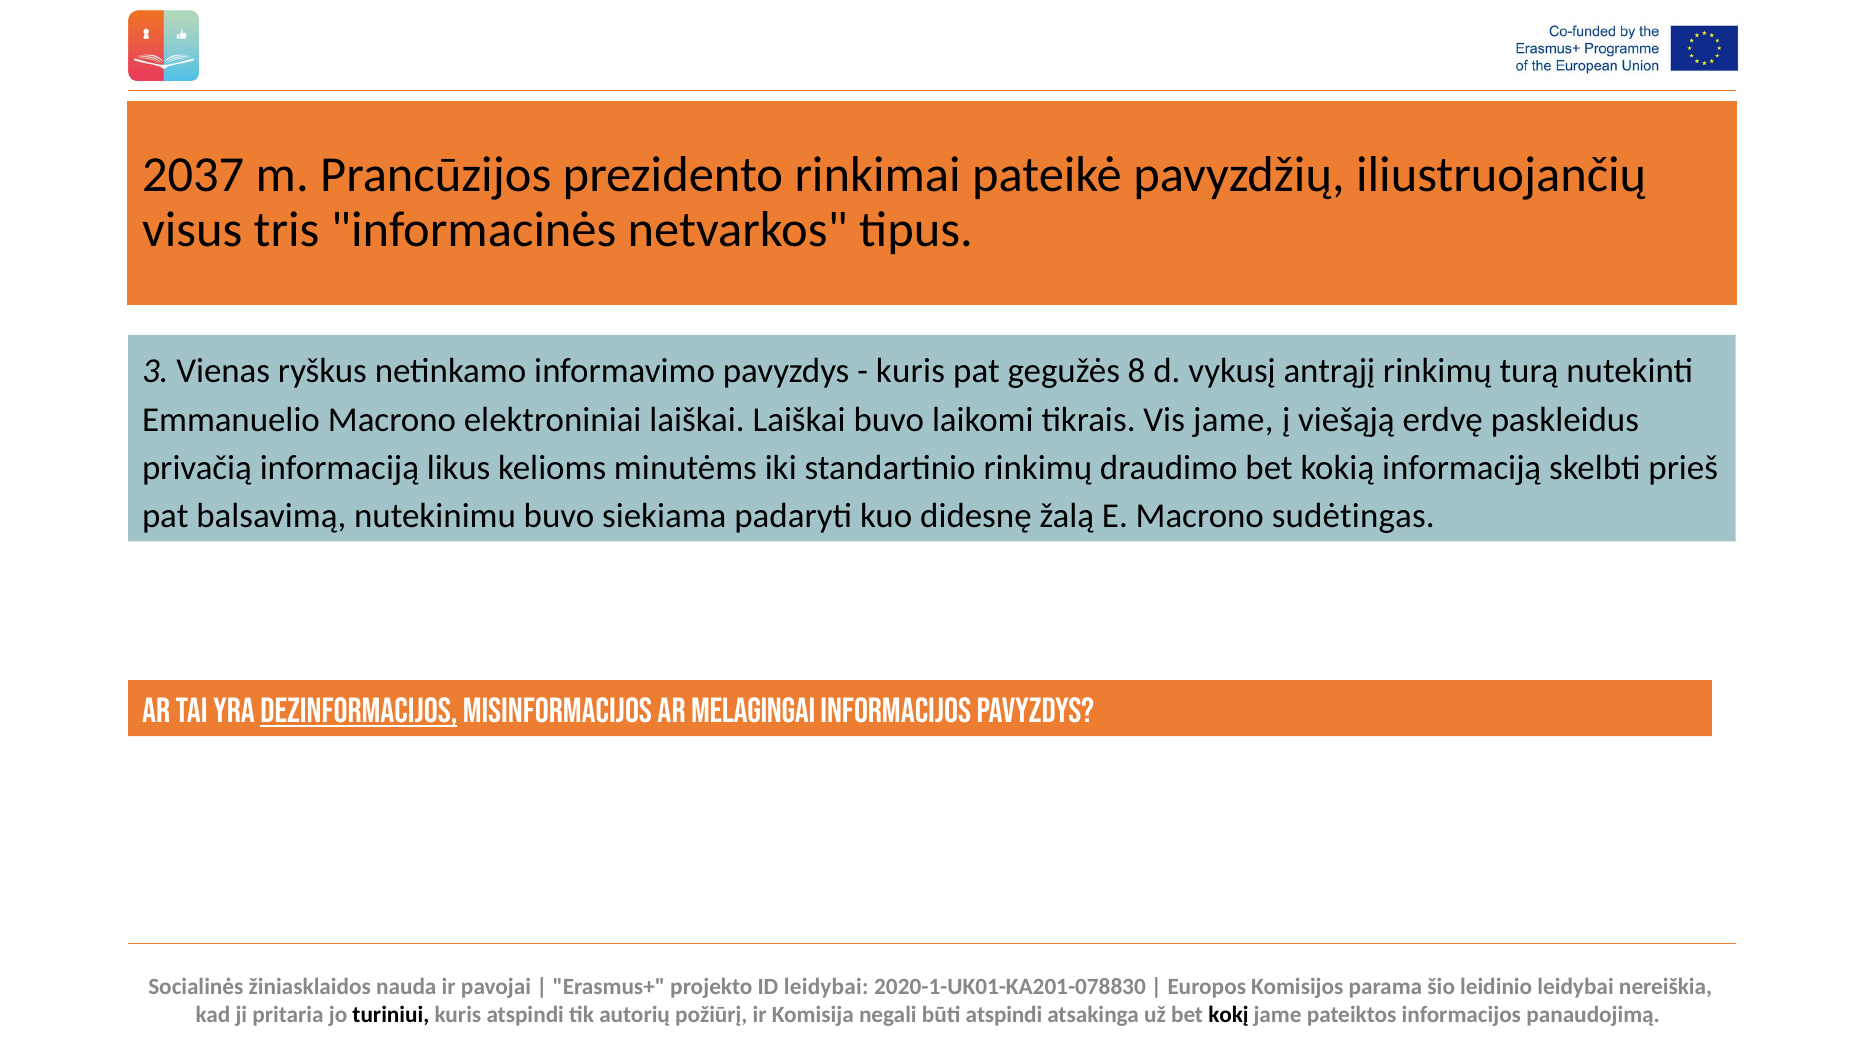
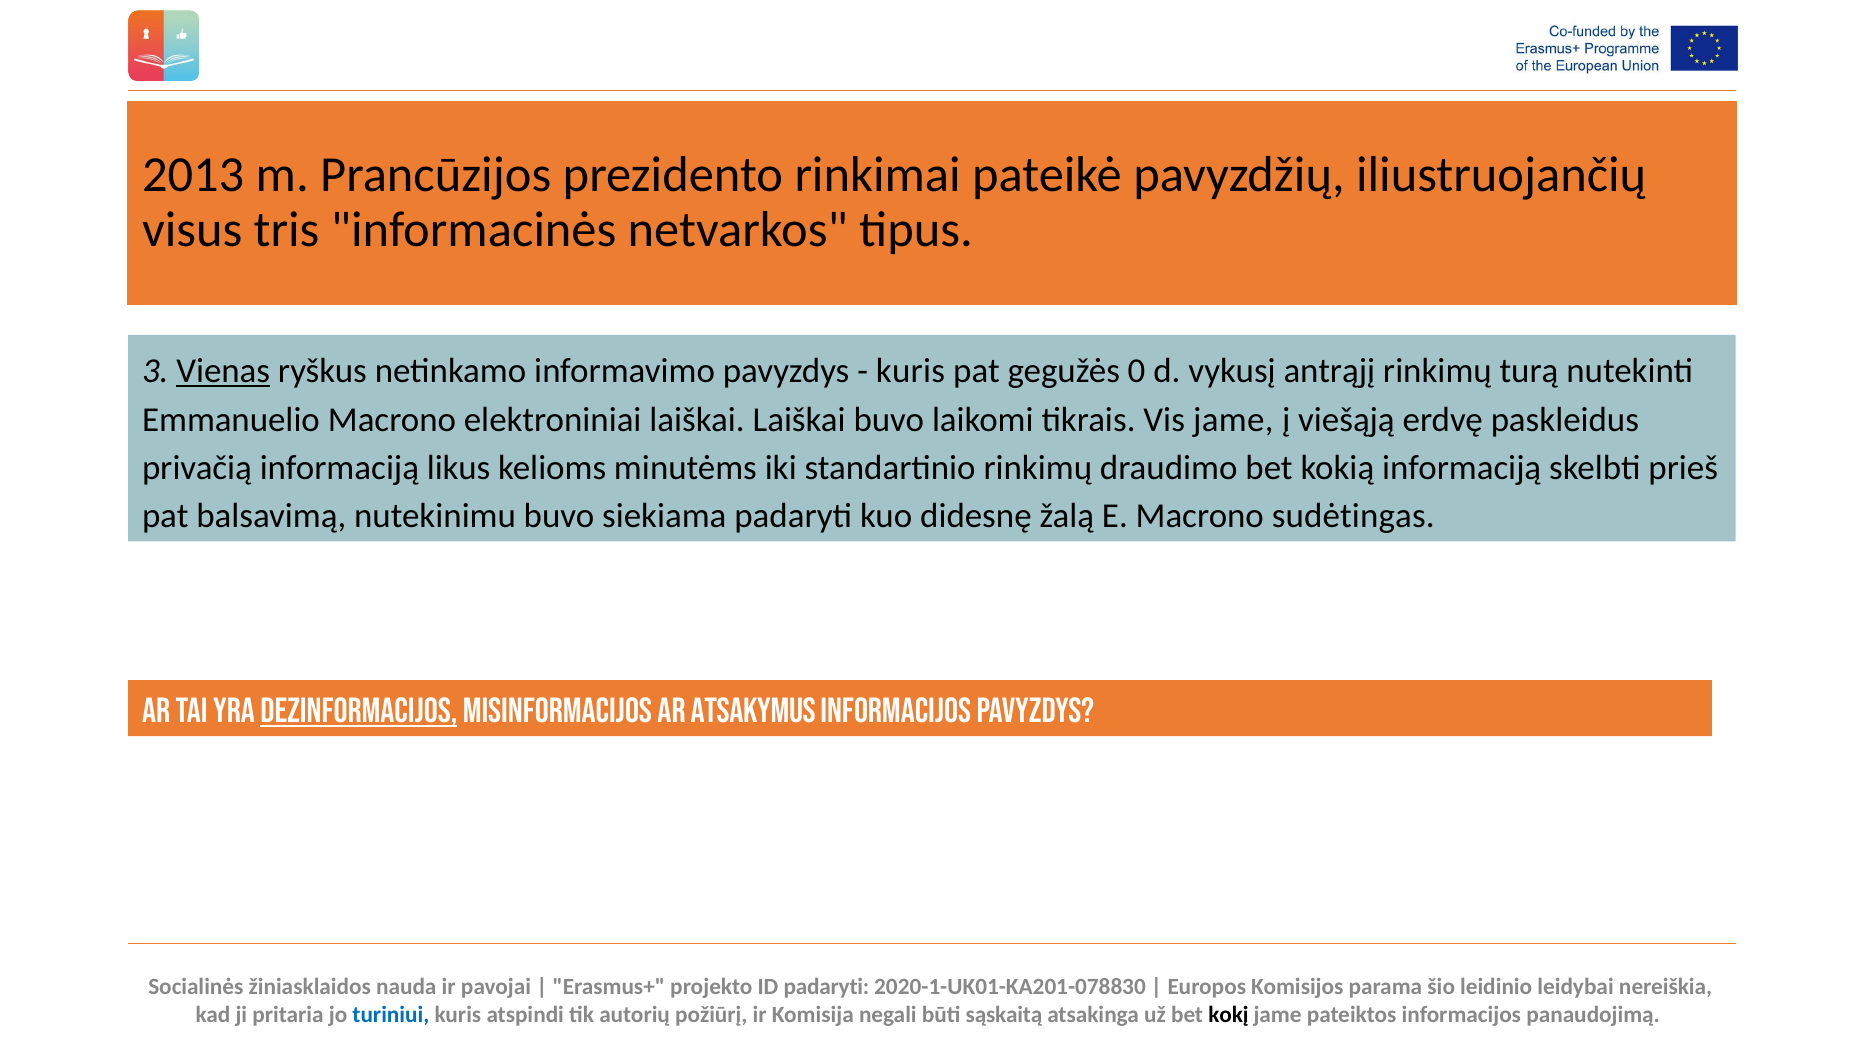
2037: 2037 -> 2013
Vienas underline: none -> present
8: 8 -> 0
melagingai: melagingai -> atsakymus
ID leidybai: leidybai -> padaryti
turiniui colour: black -> blue
būti atspindi: atspindi -> sąskaitą
